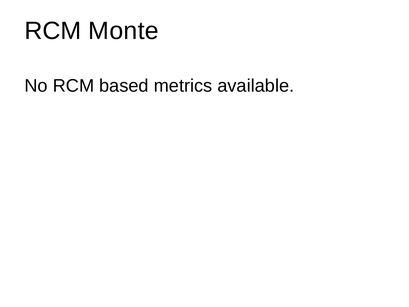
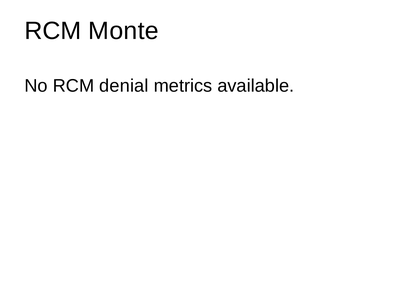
based: based -> denial
